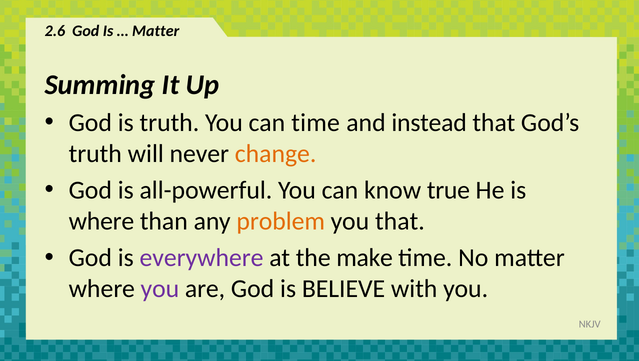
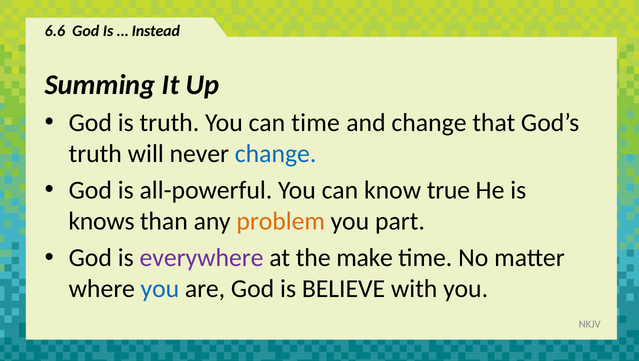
2.6: 2.6 -> 6.6
Matter at (156, 31): Matter -> Instead
and instead: instead -> change
change at (276, 153) colour: orange -> blue
where at (101, 221): where -> knows
you that: that -> part
you at (160, 288) colour: purple -> blue
